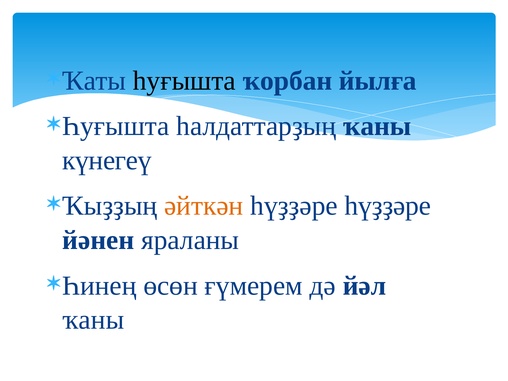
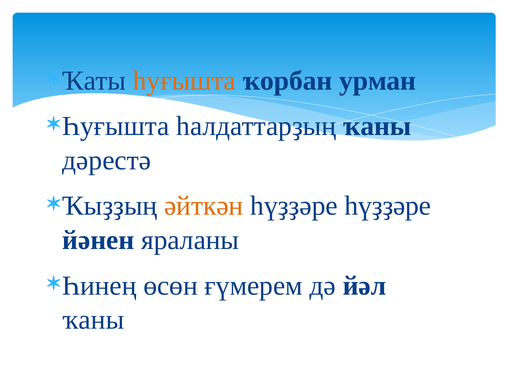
һуғышта at (184, 81) colour: black -> orange
йылға: йылға -> урман
күнегеү: күнегеү -> дәрестә
